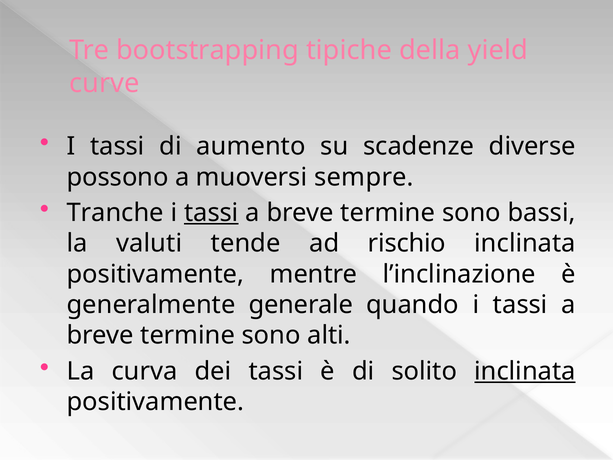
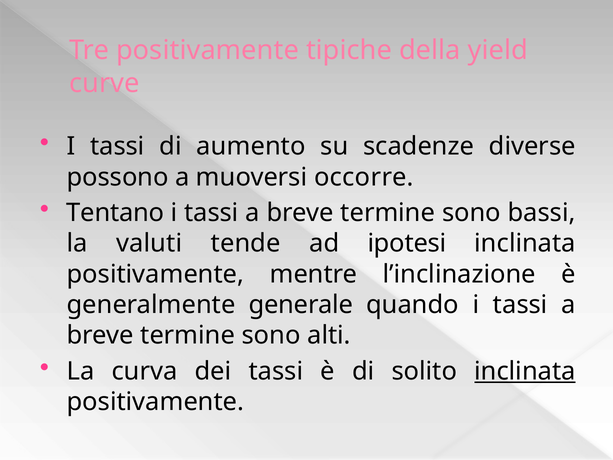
Tre bootstrapping: bootstrapping -> positivamente
sempre: sempre -> occorre
Tranche: Tranche -> Tentano
tassi at (211, 213) underline: present -> none
rischio: rischio -> ipotesi
